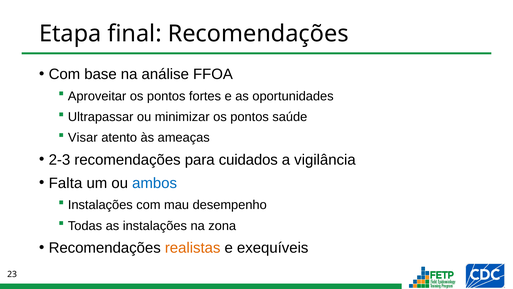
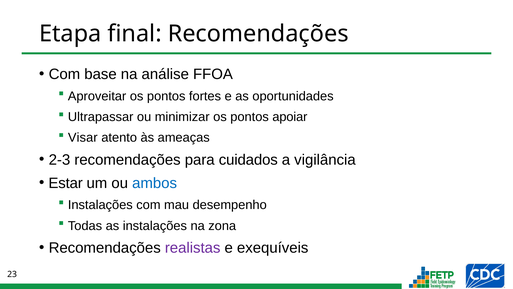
saúde: saúde -> apoiar
Falta: Falta -> Estar
realistas colour: orange -> purple
